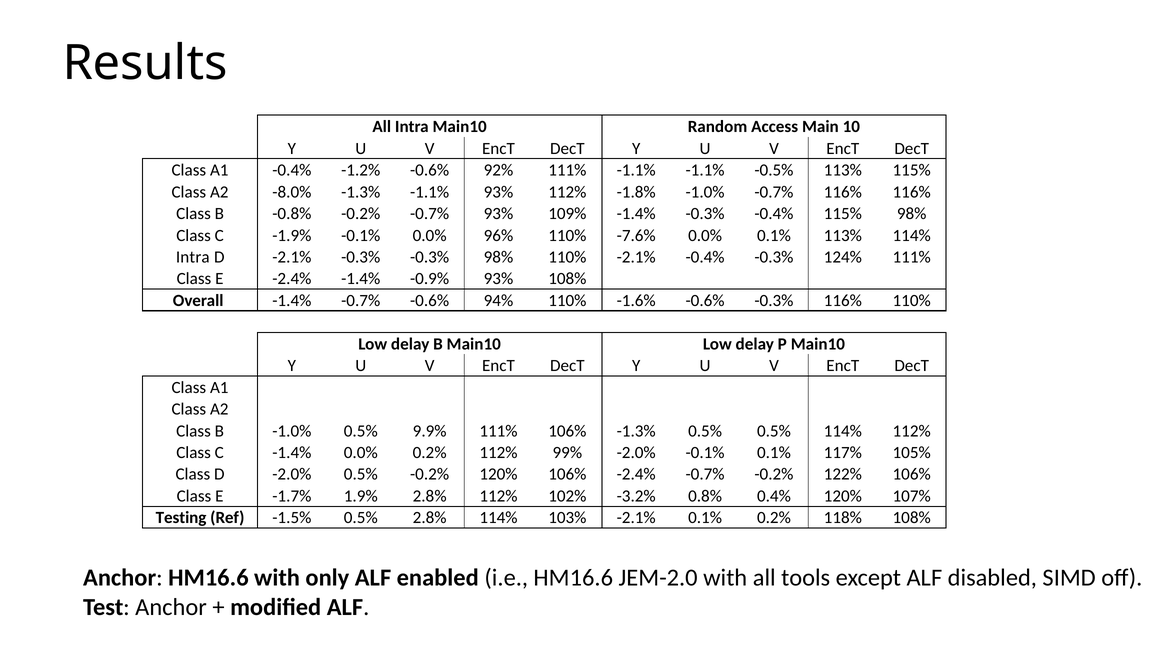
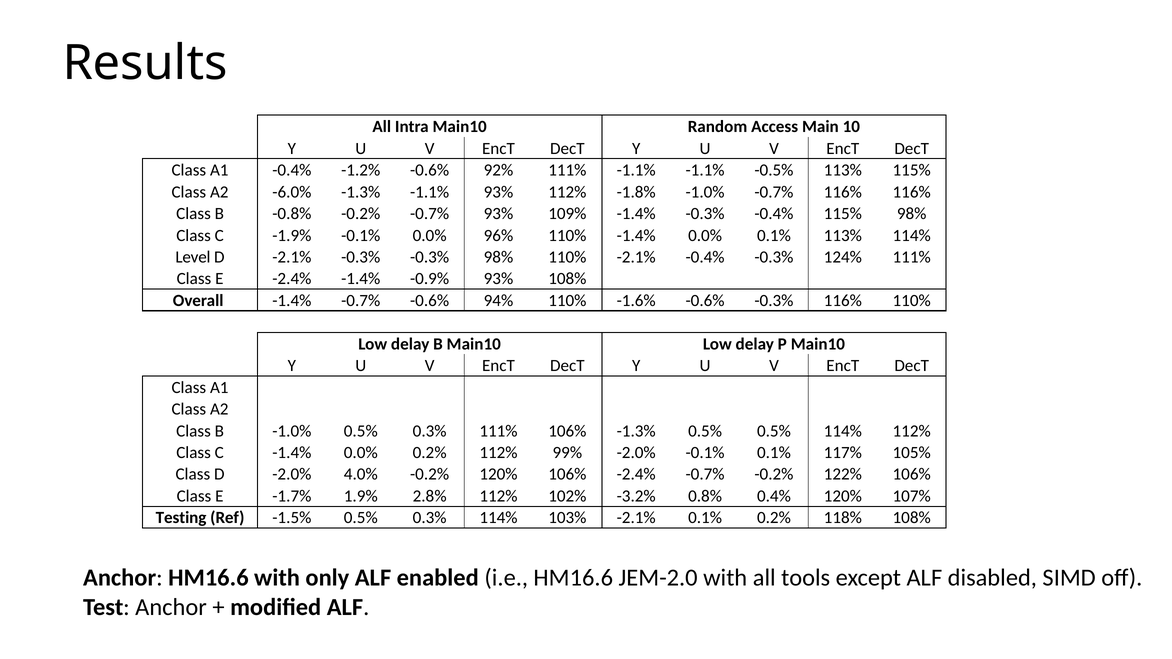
-8.0%: -8.0% -> -6.0%
110% -7.6%: -7.6% -> -1.4%
Intra at (193, 257): Intra -> Level
-1.0% 0.5% 9.9%: 9.9% -> 0.3%
-2.0% 0.5%: 0.5% -> 4.0%
-1.5% 0.5% 2.8%: 2.8% -> 0.3%
